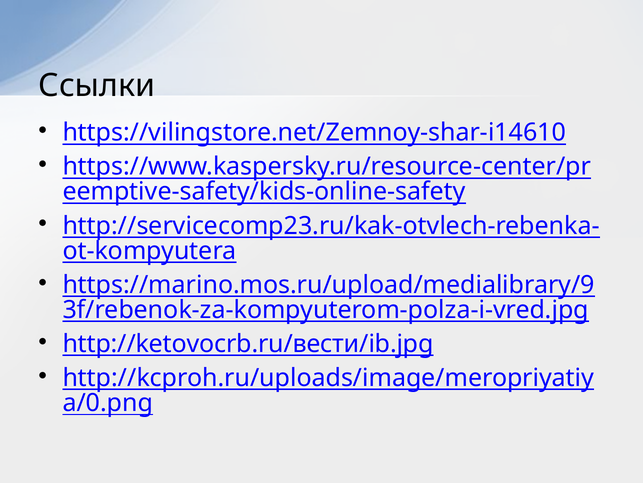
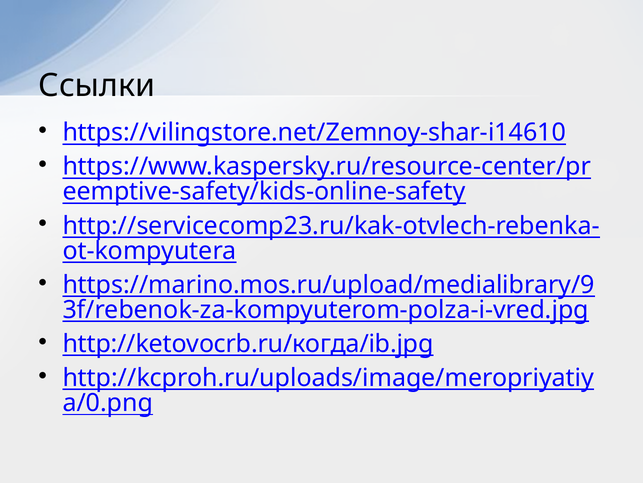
http://ketovocrb.ru/вести/ib.jpg: http://ketovocrb.ru/вести/ib.jpg -> http://ketovocrb.ru/когда/ib.jpg
